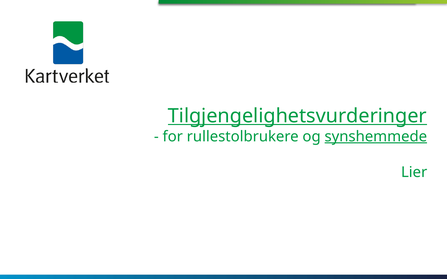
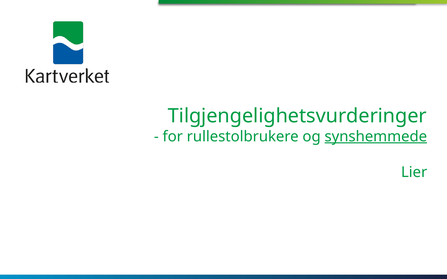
Tilgjengelighetsvurderinger underline: present -> none
